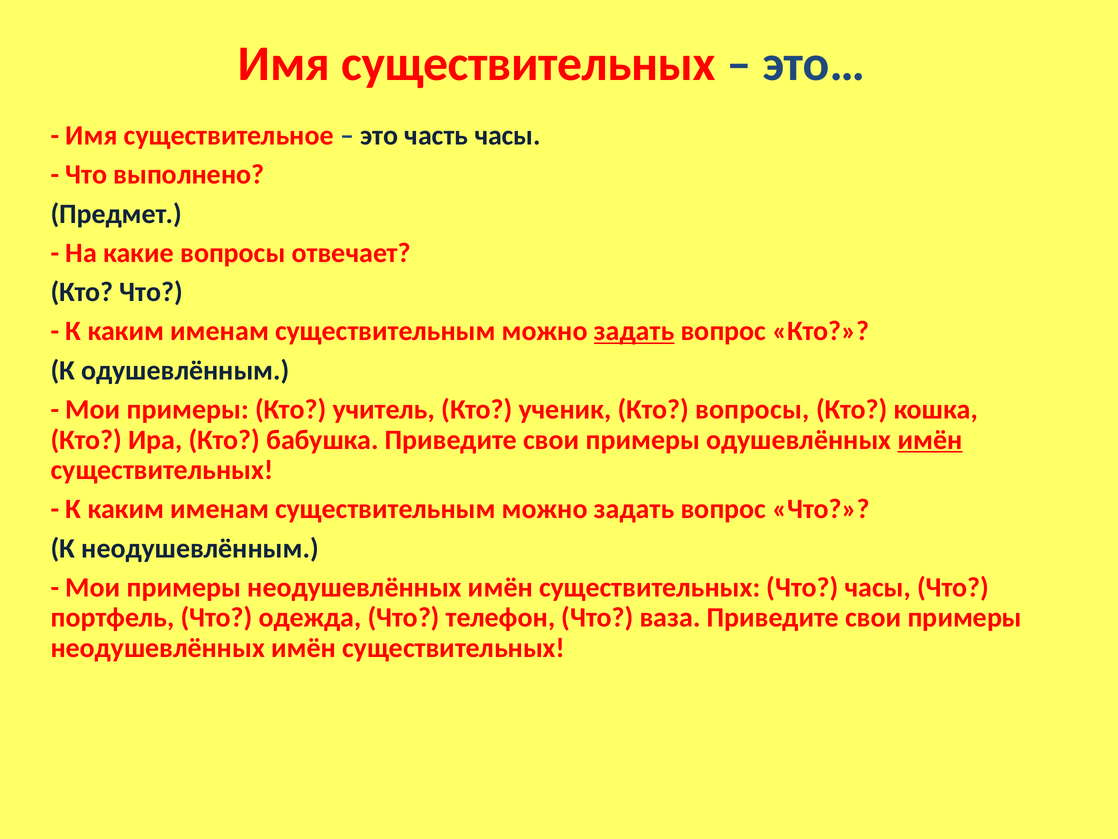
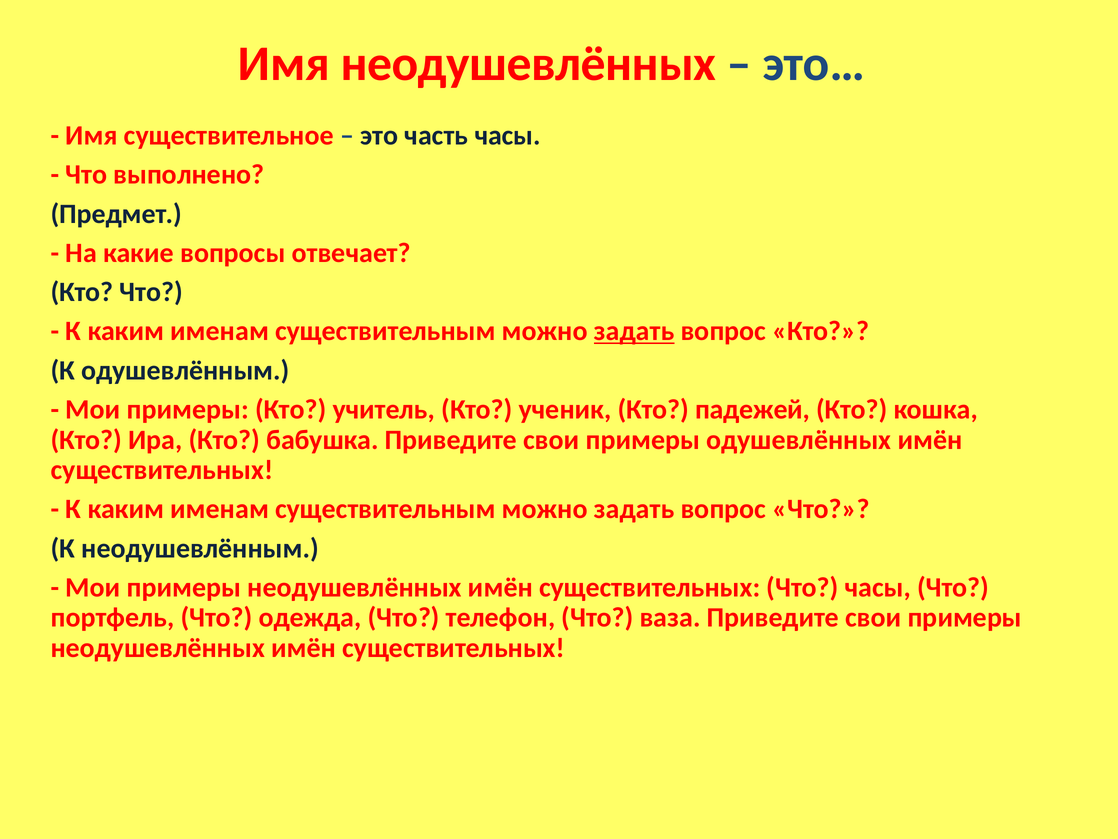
Имя существительных: существительных -> неодушевлённых
Кто вопросы: вопросы -> падежей
имён at (930, 440) underline: present -> none
